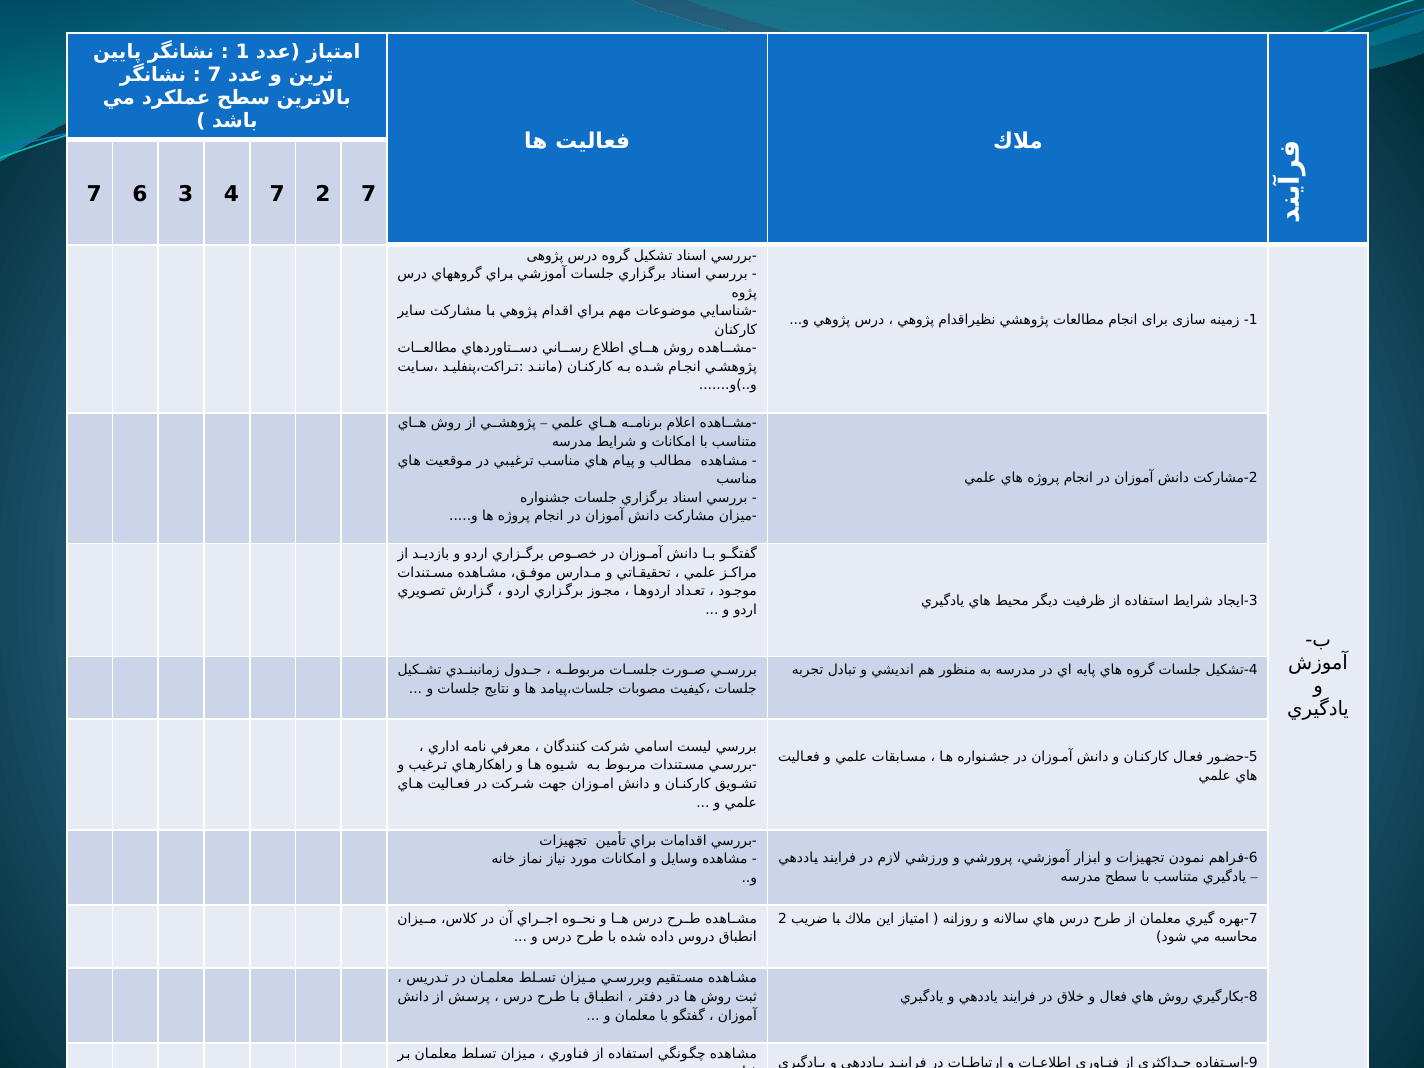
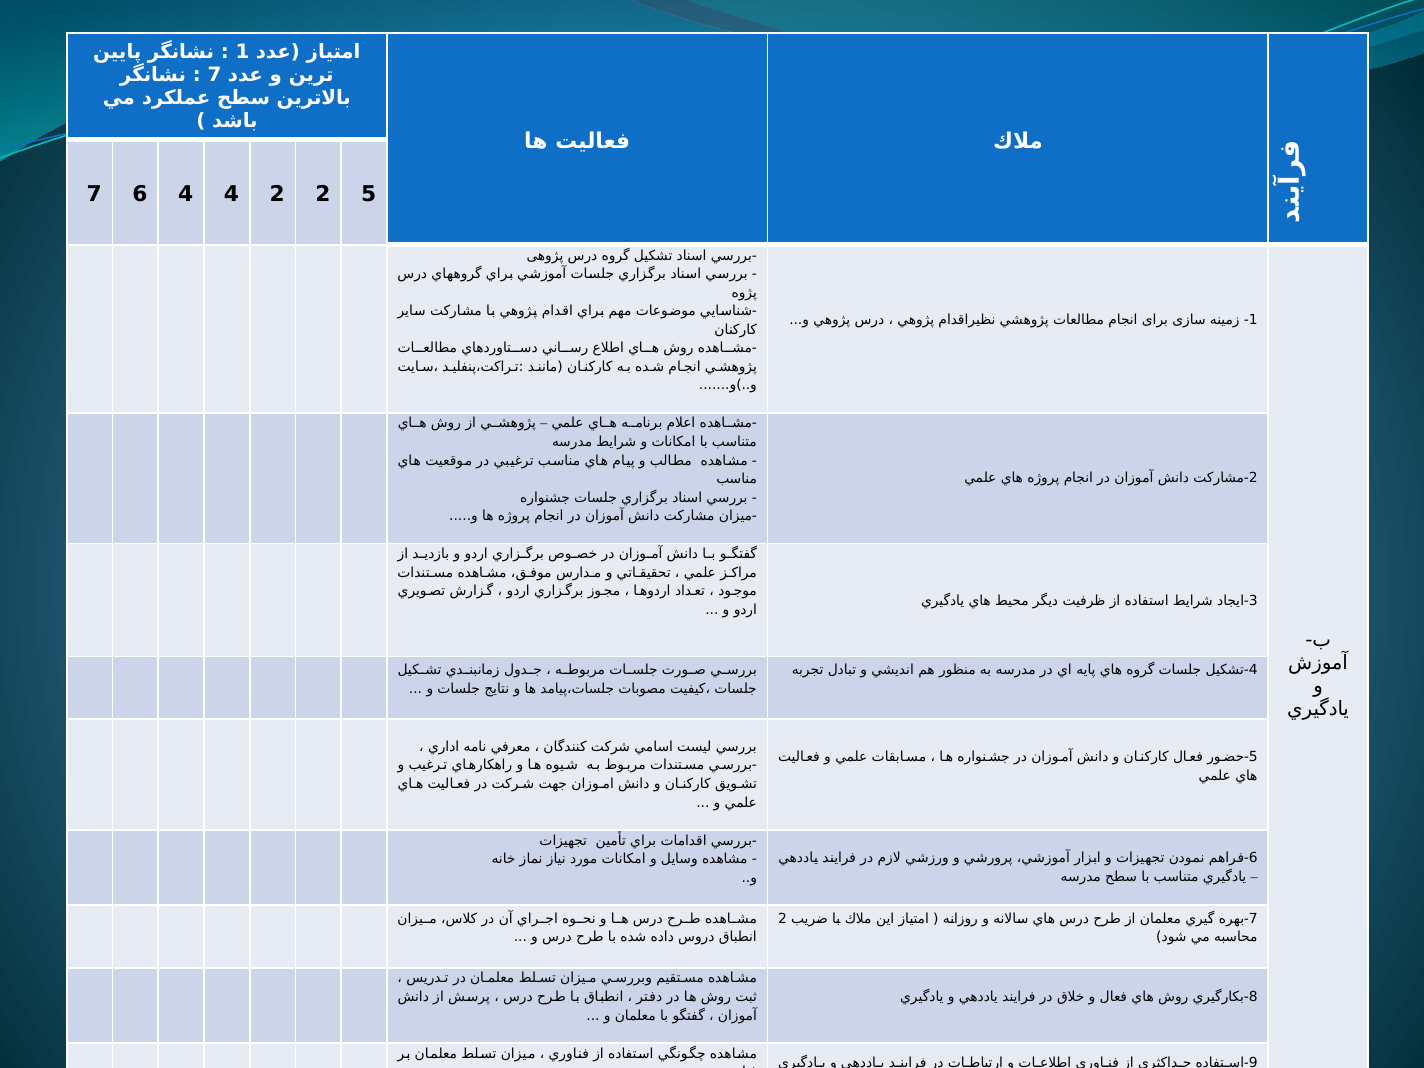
6 3: 3 -> 4
4 7: 7 -> 2
2 7: 7 -> 5
